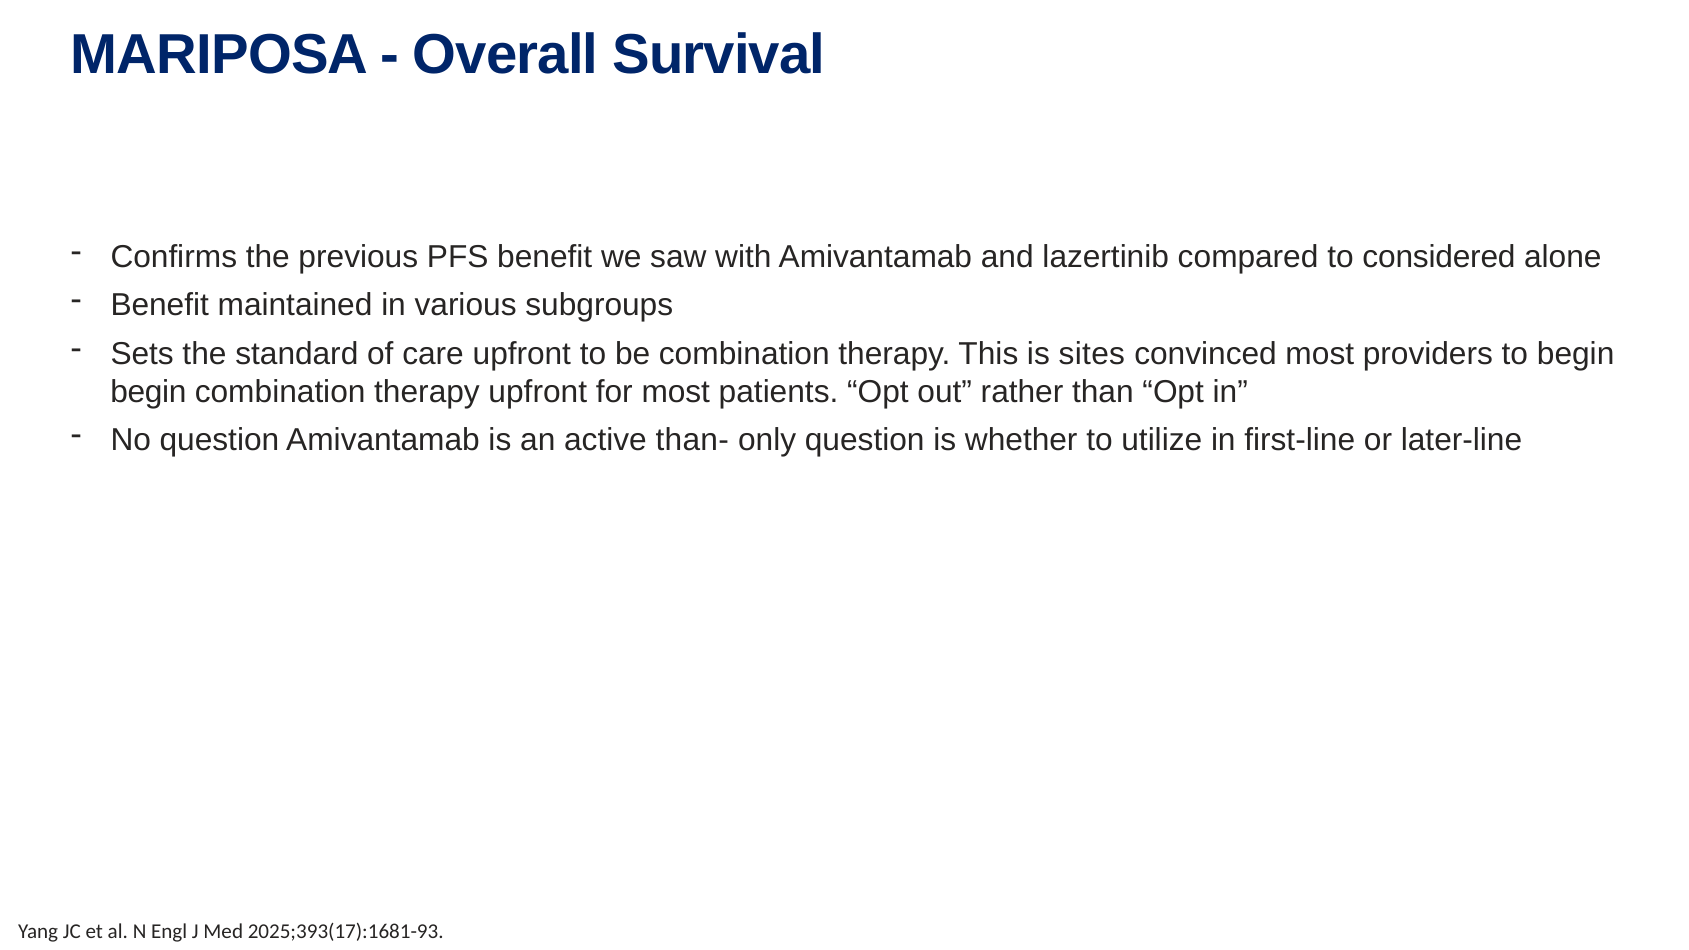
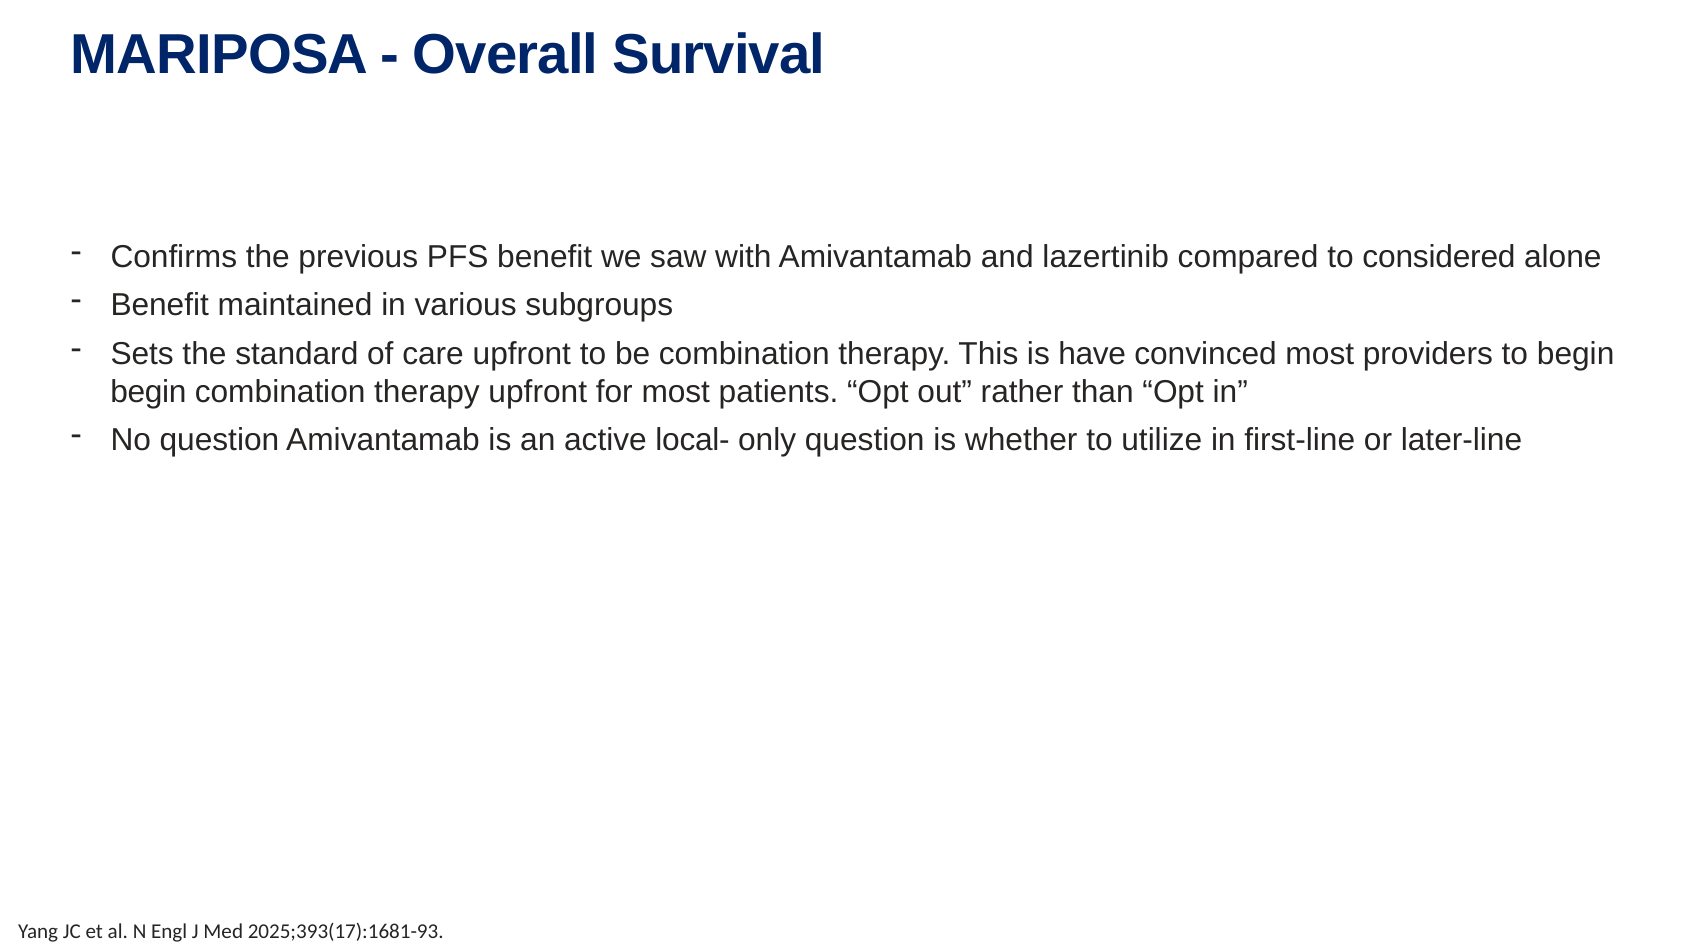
sites: sites -> have
than-: than- -> local-
